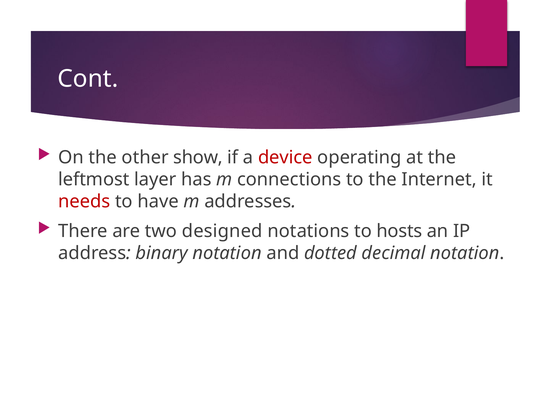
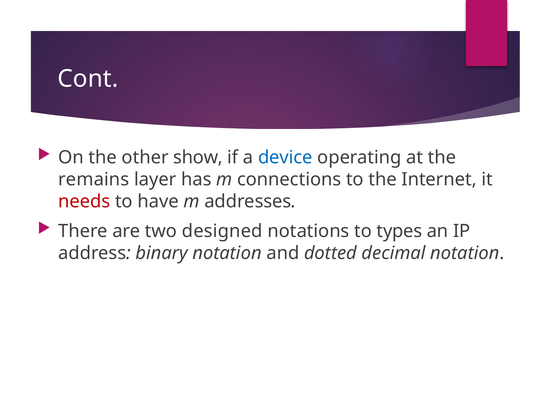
device colour: red -> blue
leftmost: leftmost -> remains
hosts: hosts -> types
